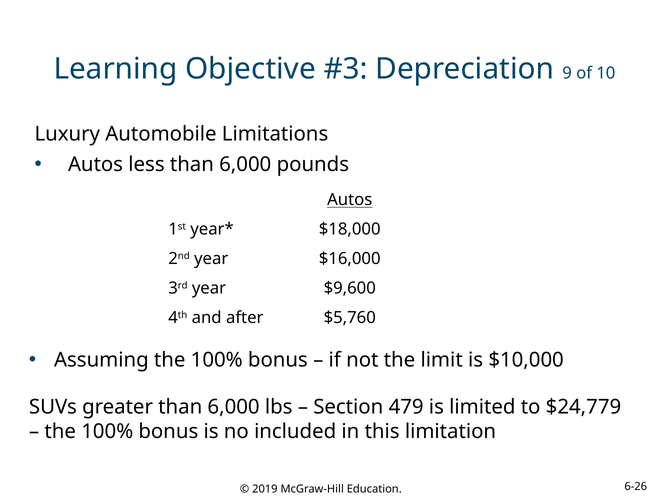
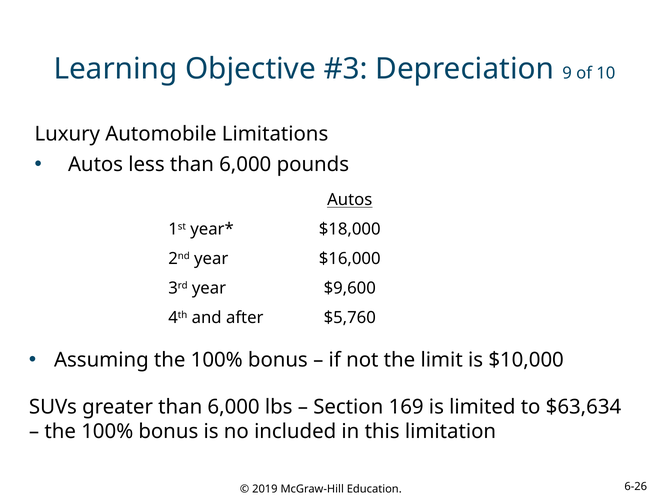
479: 479 -> 169
$24,779: $24,779 -> $63,634
